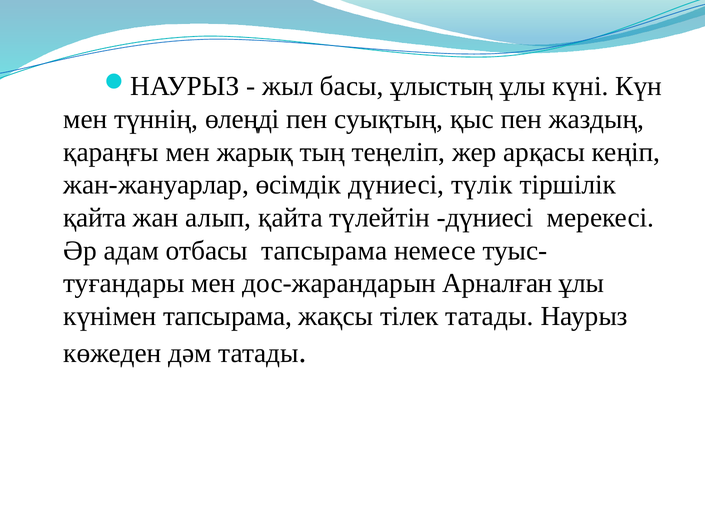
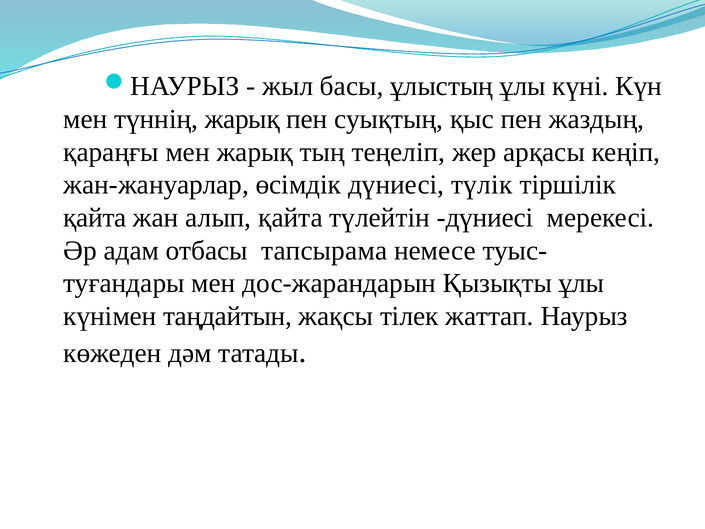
түннің өлеңді: өлеңді -> жарық
Арналған: Арналған -> Қызықты
күнімен тапсырама: тапсырама -> таңдайтын
тілек татады: татады -> жаттап
